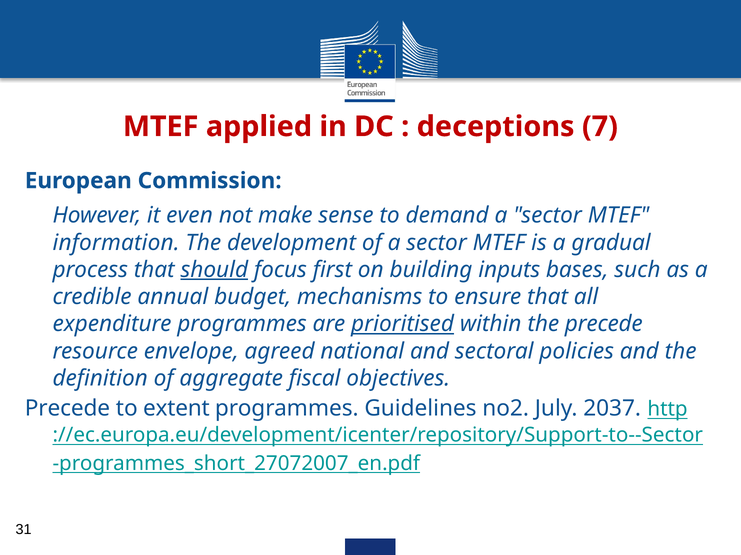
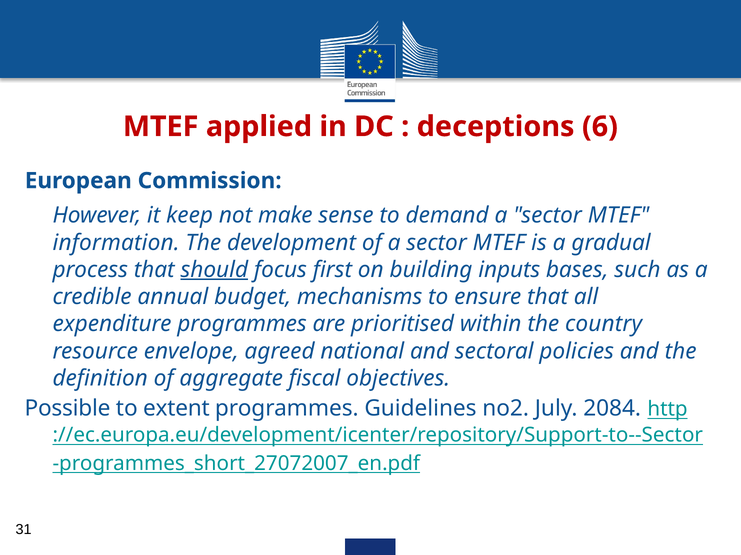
7: 7 -> 6
even: even -> keep
prioritised underline: present -> none
the precede: precede -> country
Precede at (67, 409): Precede -> Possible
2037: 2037 -> 2084
